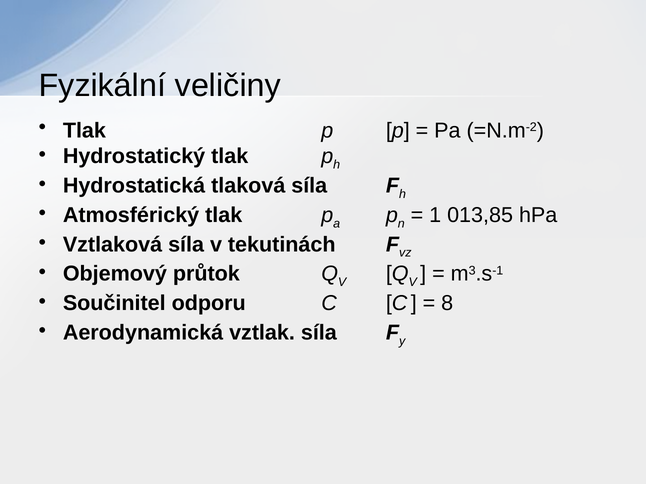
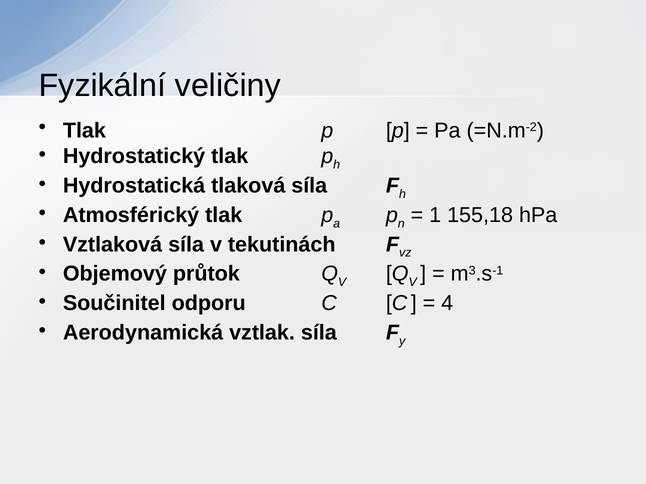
013,85: 013,85 -> 155,18
8: 8 -> 4
